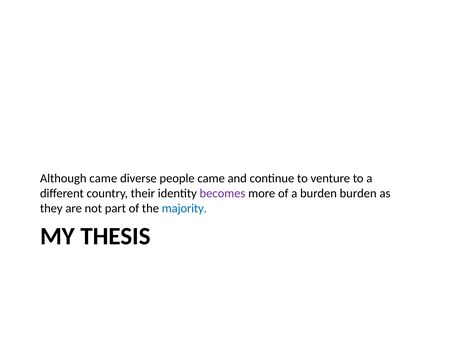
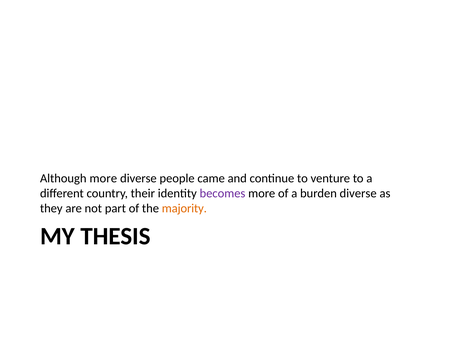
Although came: came -> more
burden burden: burden -> diverse
majority colour: blue -> orange
